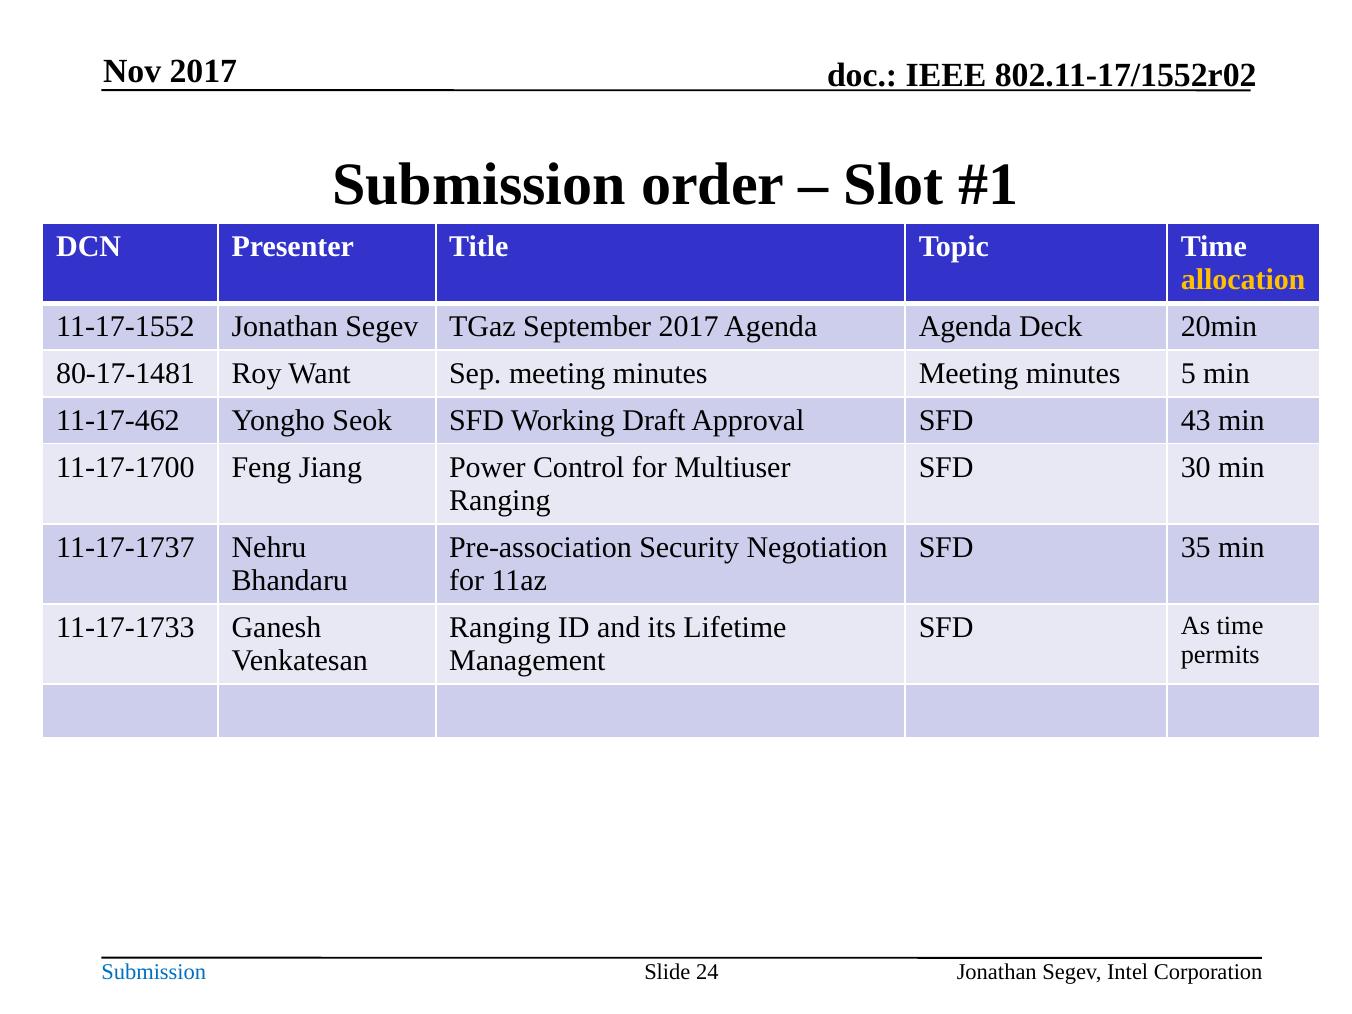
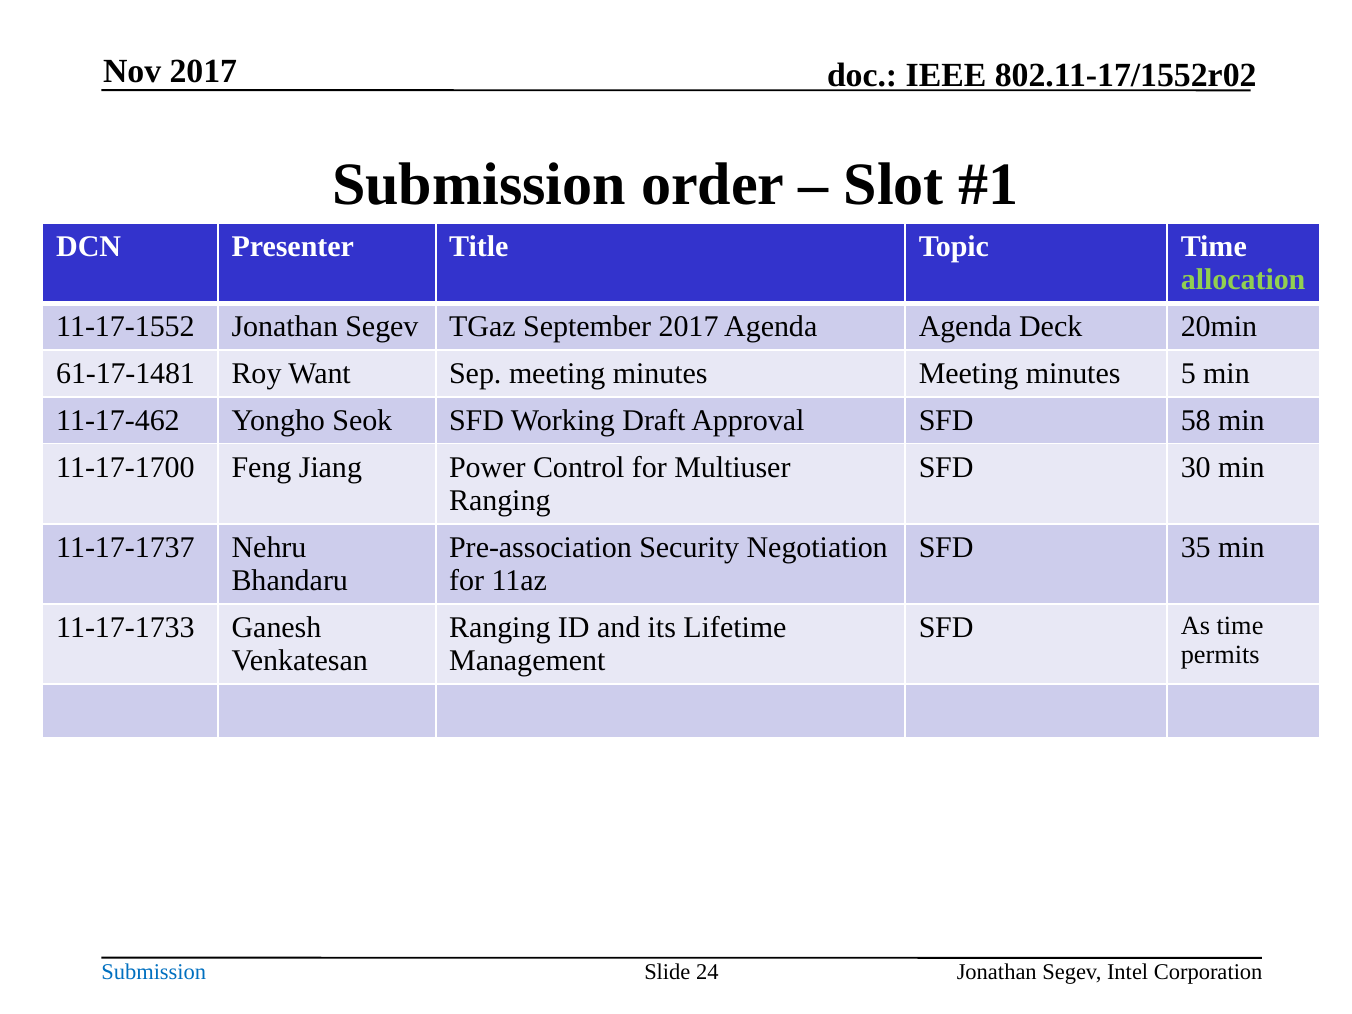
allocation colour: yellow -> light green
80-17-1481: 80-17-1481 -> 61-17-1481
43: 43 -> 58
